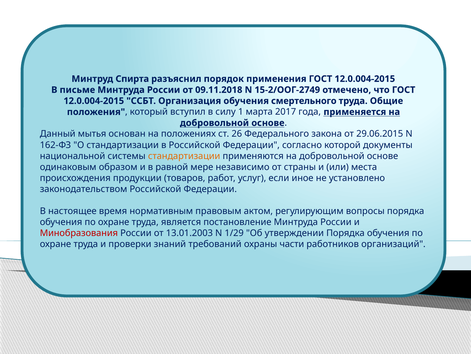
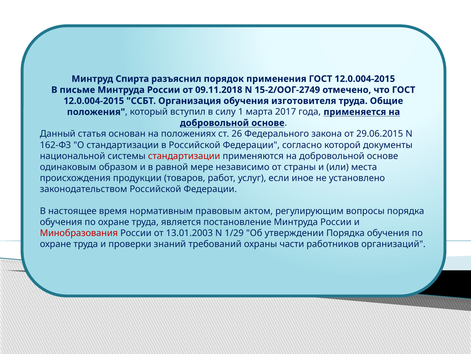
смертельного: смертельного -> изготовителя
мытья: мытья -> статья
стандартизации at (184, 156) colour: orange -> red
